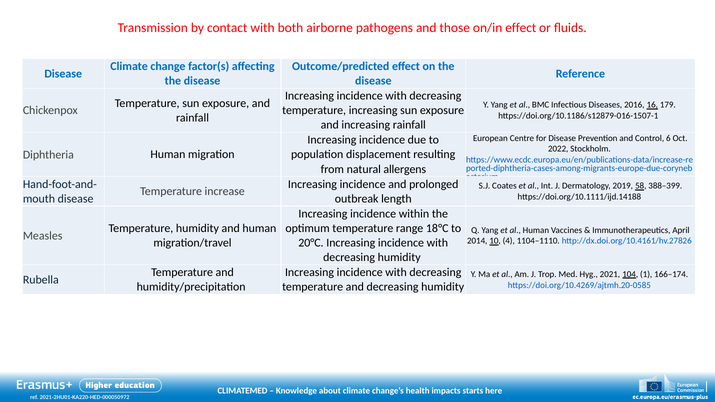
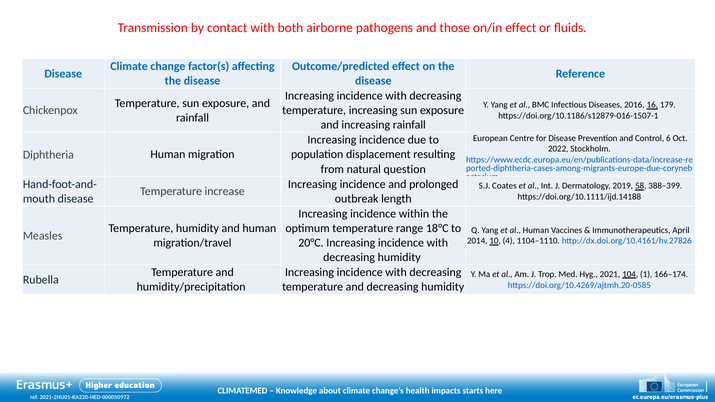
allergens: allergens -> question
